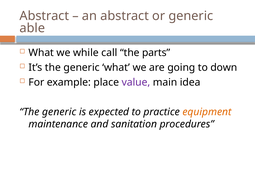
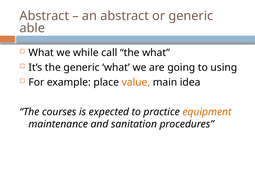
the parts: parts -> what
down: down -> using
value colour: purple -> orange
generic at (59, 112): generic -> courses
